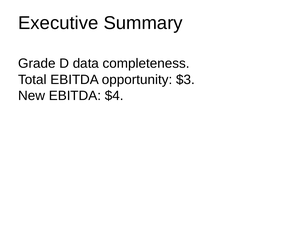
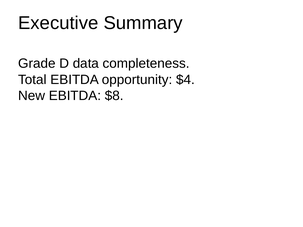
$3: $3 -> $4
$4: $4 -> $8
